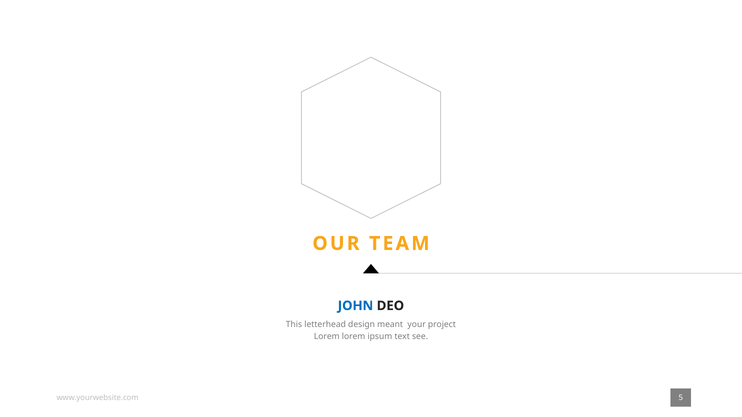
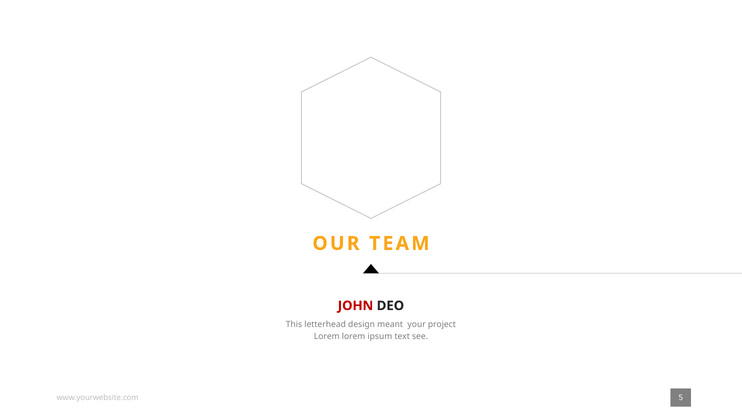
JOHN colour: blue -> red
